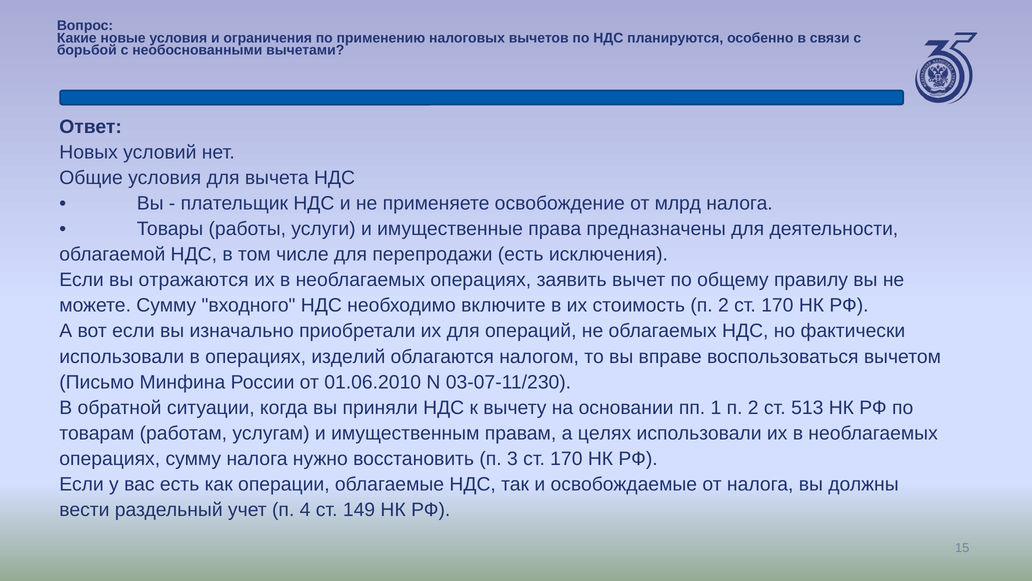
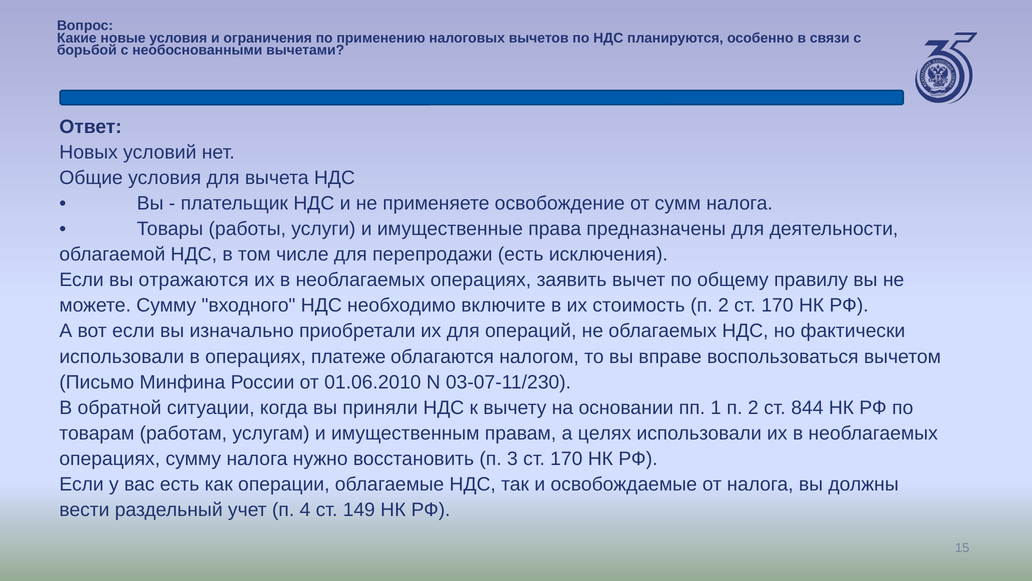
млрд: млрд -> сумм
изделий: изделий -> платеже
513: 513 -> 844
